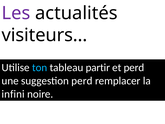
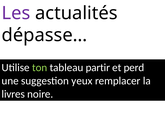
visiteurs…: visiteurs… -> dépasse…
ton colour: light blue -> light green
suggestion perd: perd -> yeux
infini: infini -> livres
